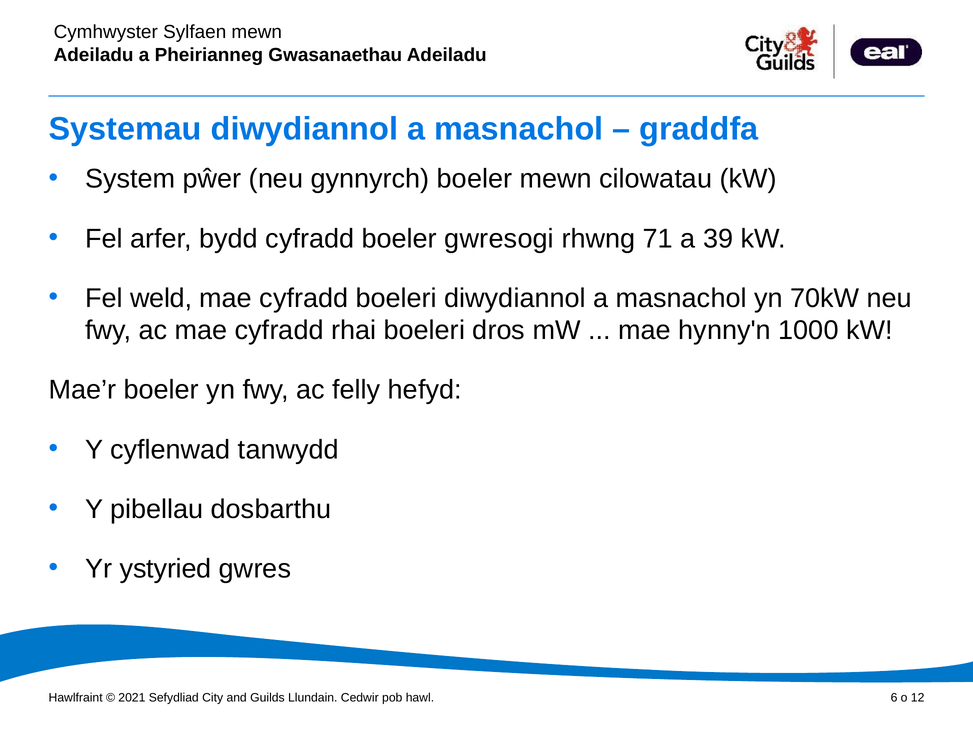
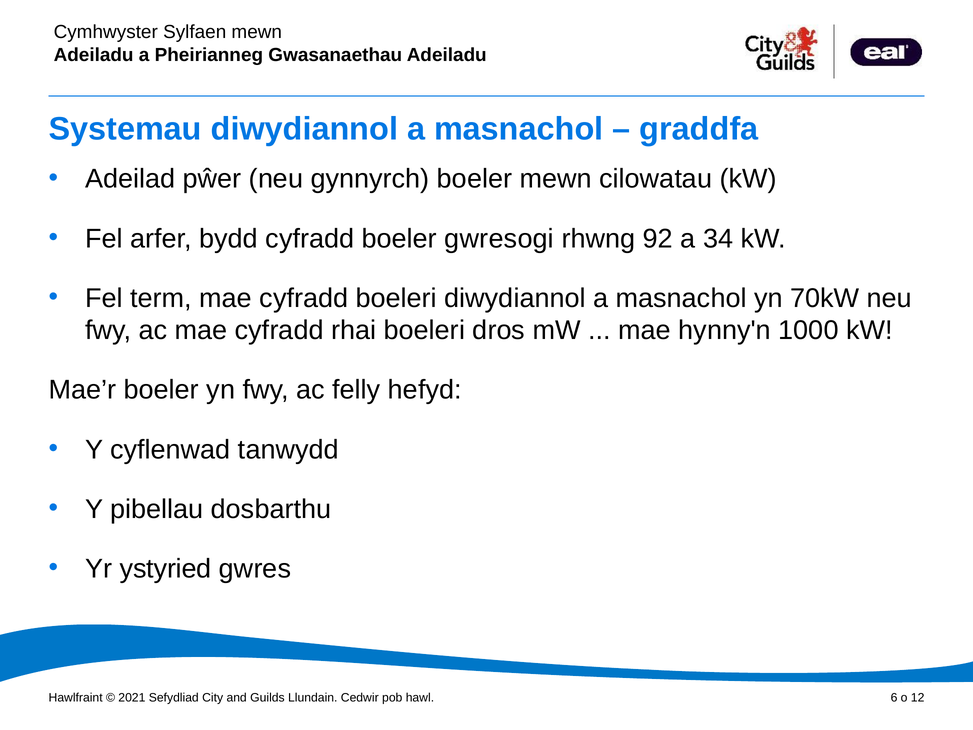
System: System -> Adeilad
71: 71 -> 92
39: 39 -> 34
weld: weld -> term
